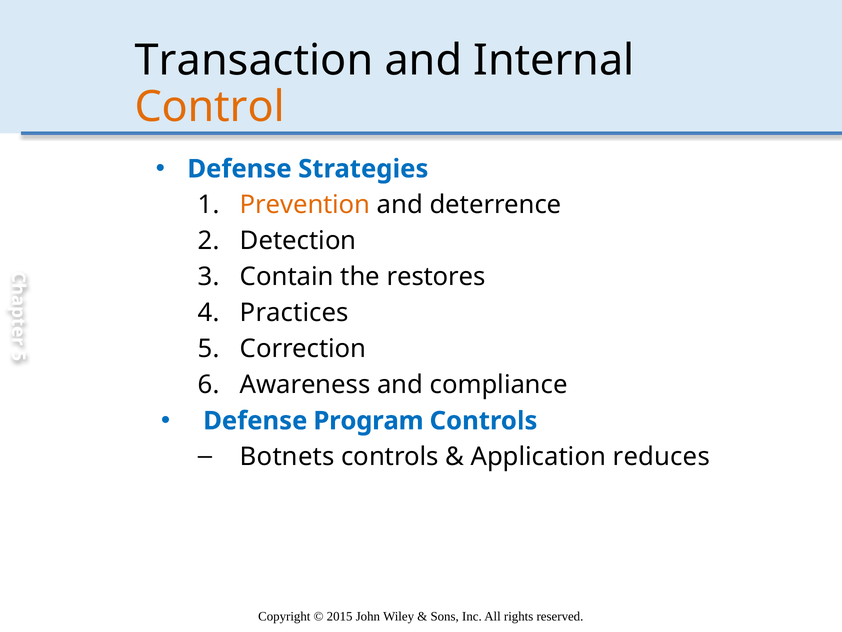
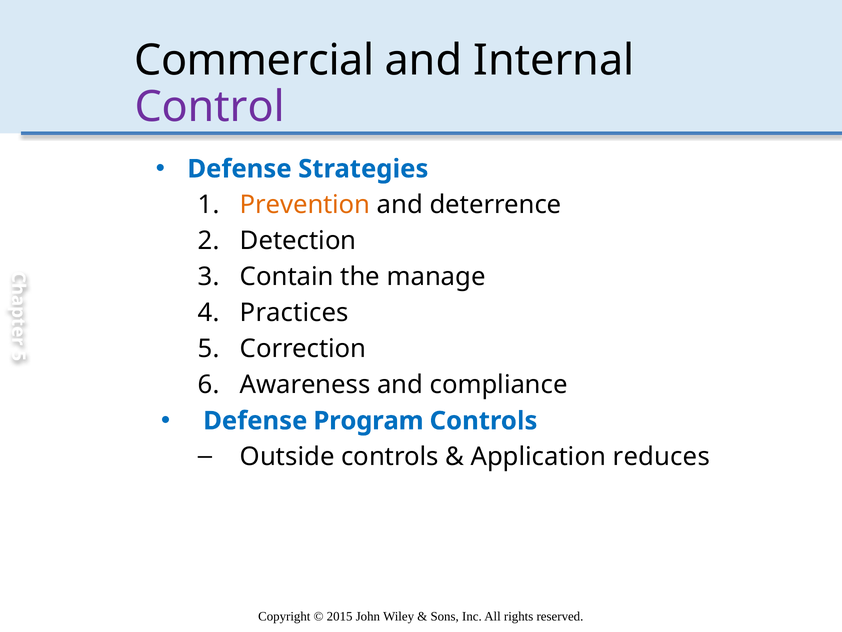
Transaction: Transaction -> Commercial
Control colour: orange -> purple
restores: restores -> manage
Botnets: Botnets -> Outside
